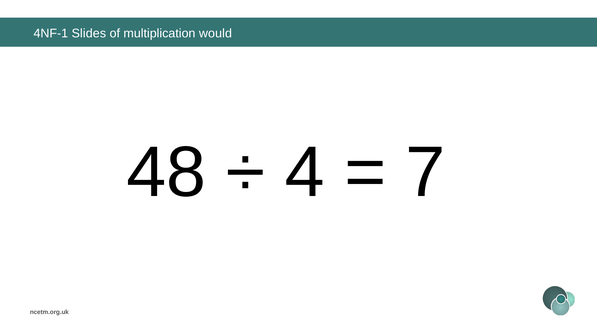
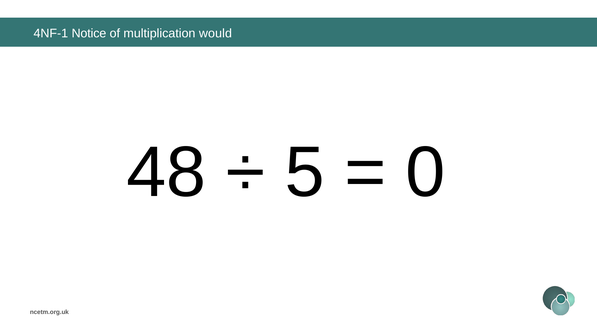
Slides: Slides -> Notice
4: 4 -> 5
7: 7 -> 0
